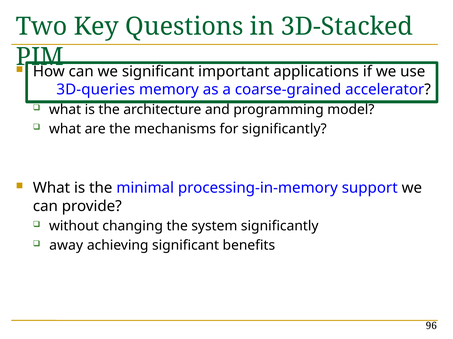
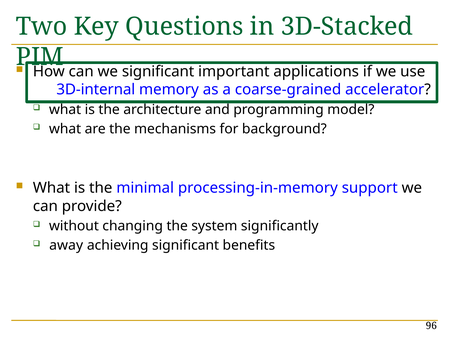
3D-queries: 3D-queries -> 3D-internal
for significantly: significantly -> background
